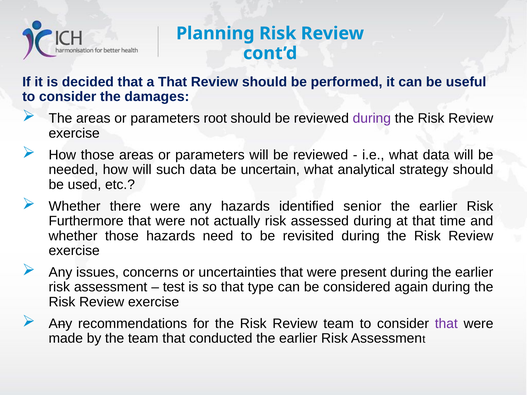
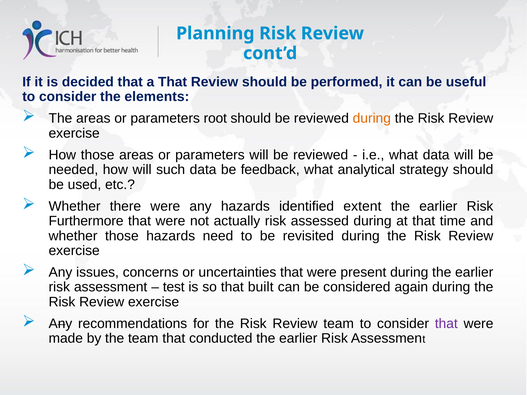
damages: damages -> elements
during at (372, 118) colour: purple -> orange
uncertain: uncertain -> feedback
senior: senior -> extent
type: type -> built
